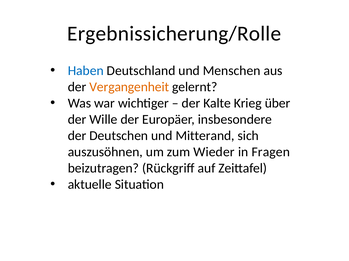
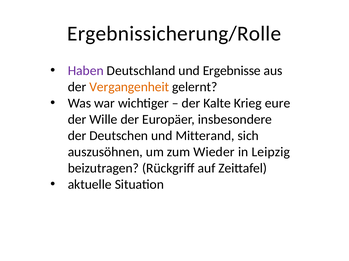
Haben colour: blue -> purple
Menschen: Menschen -> Ergebnisse
über: über -> eure
Fragen: Fragen -> Leipzig
